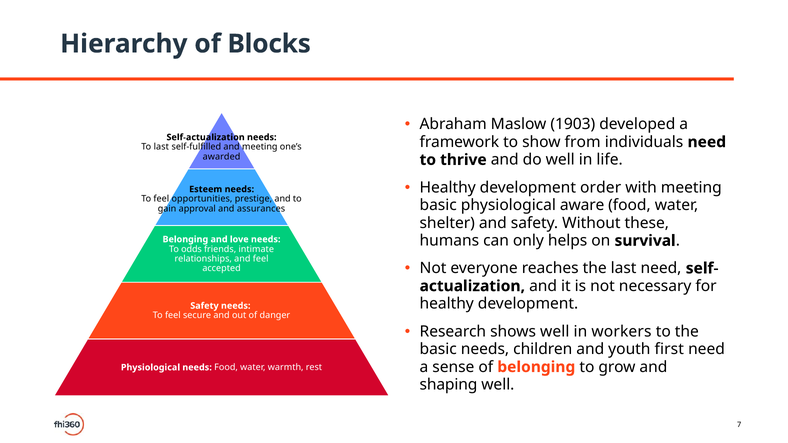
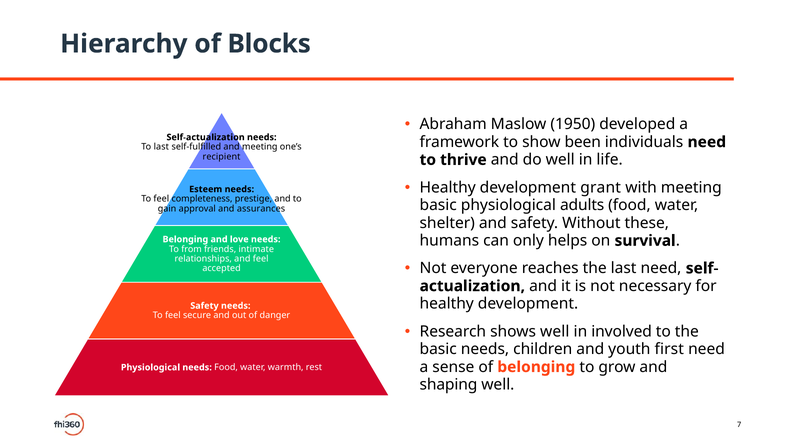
1903: 1903 -> 1950
from: from -> been
awarded: awarded -> recipient
order: order -> grant
opportunities: opportunities -> completeness
aware: aware -> adults
odds: odds -> from
workers: workers -> involved
